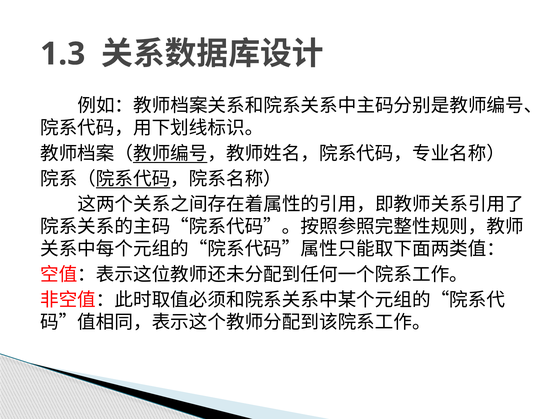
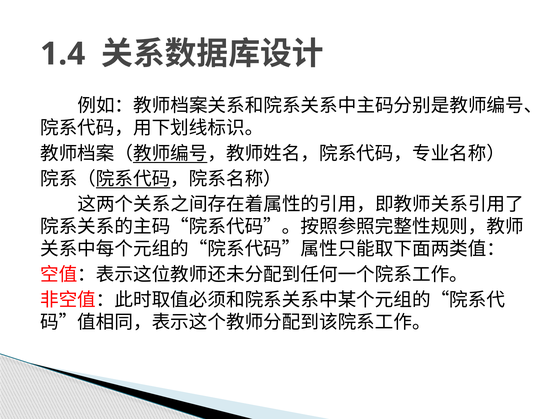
1.3: 1.3 -> 1.4
